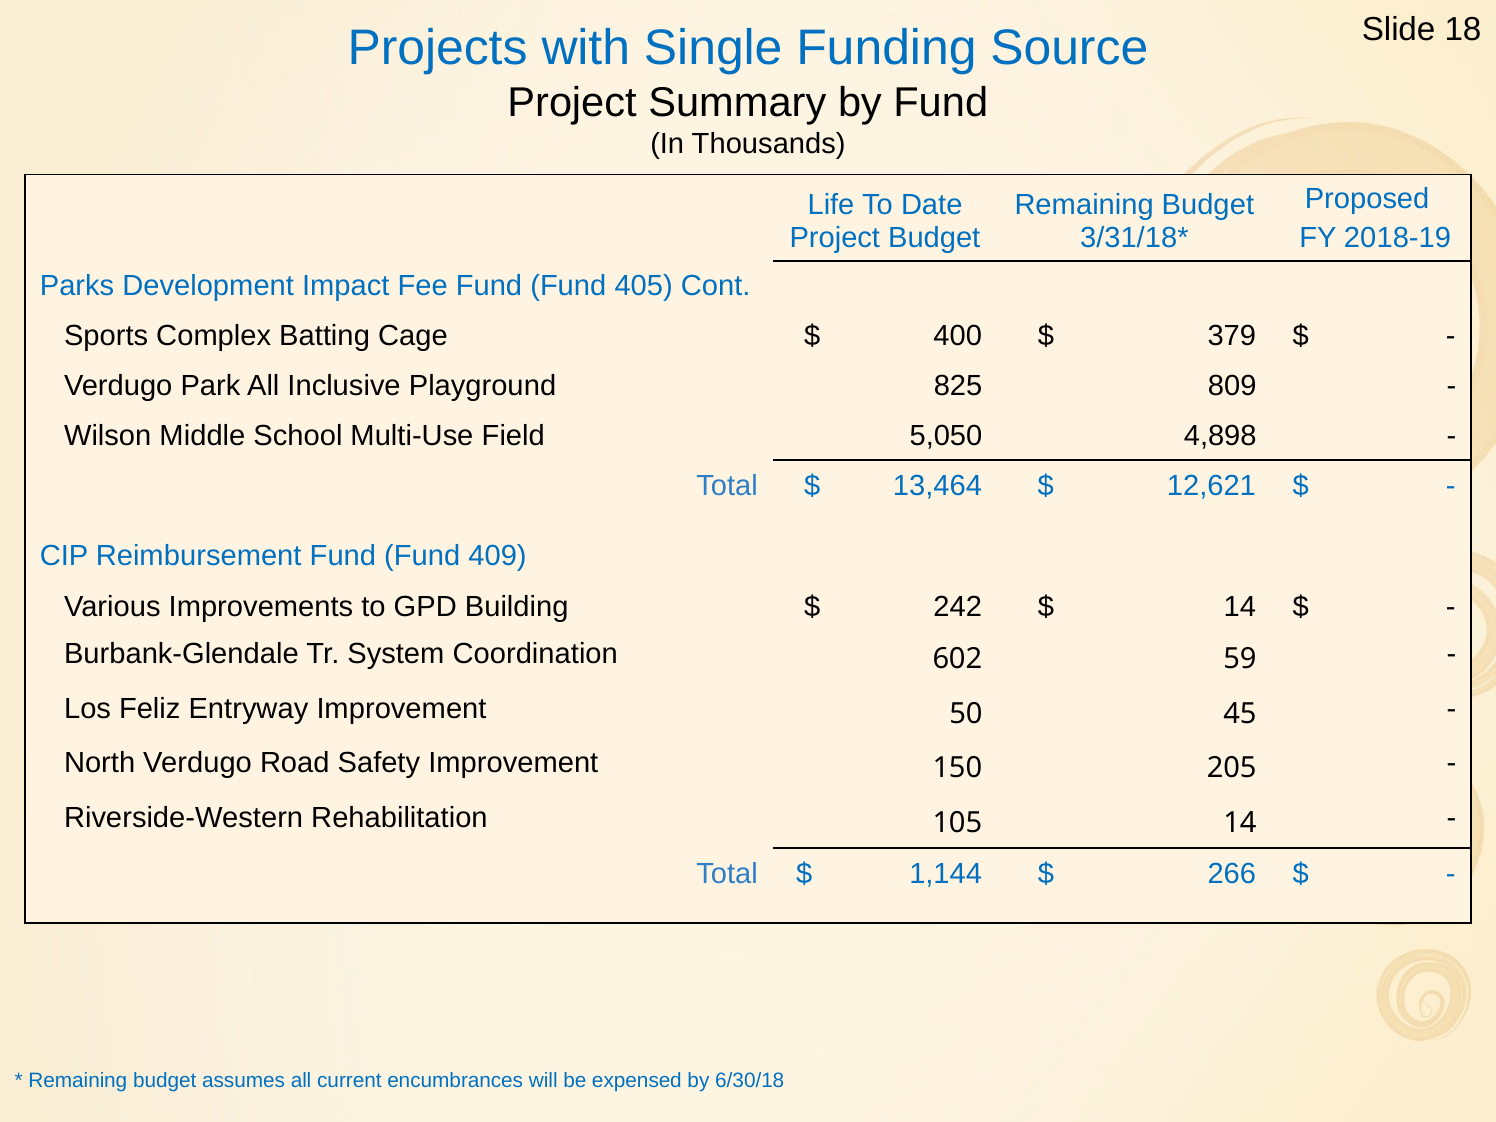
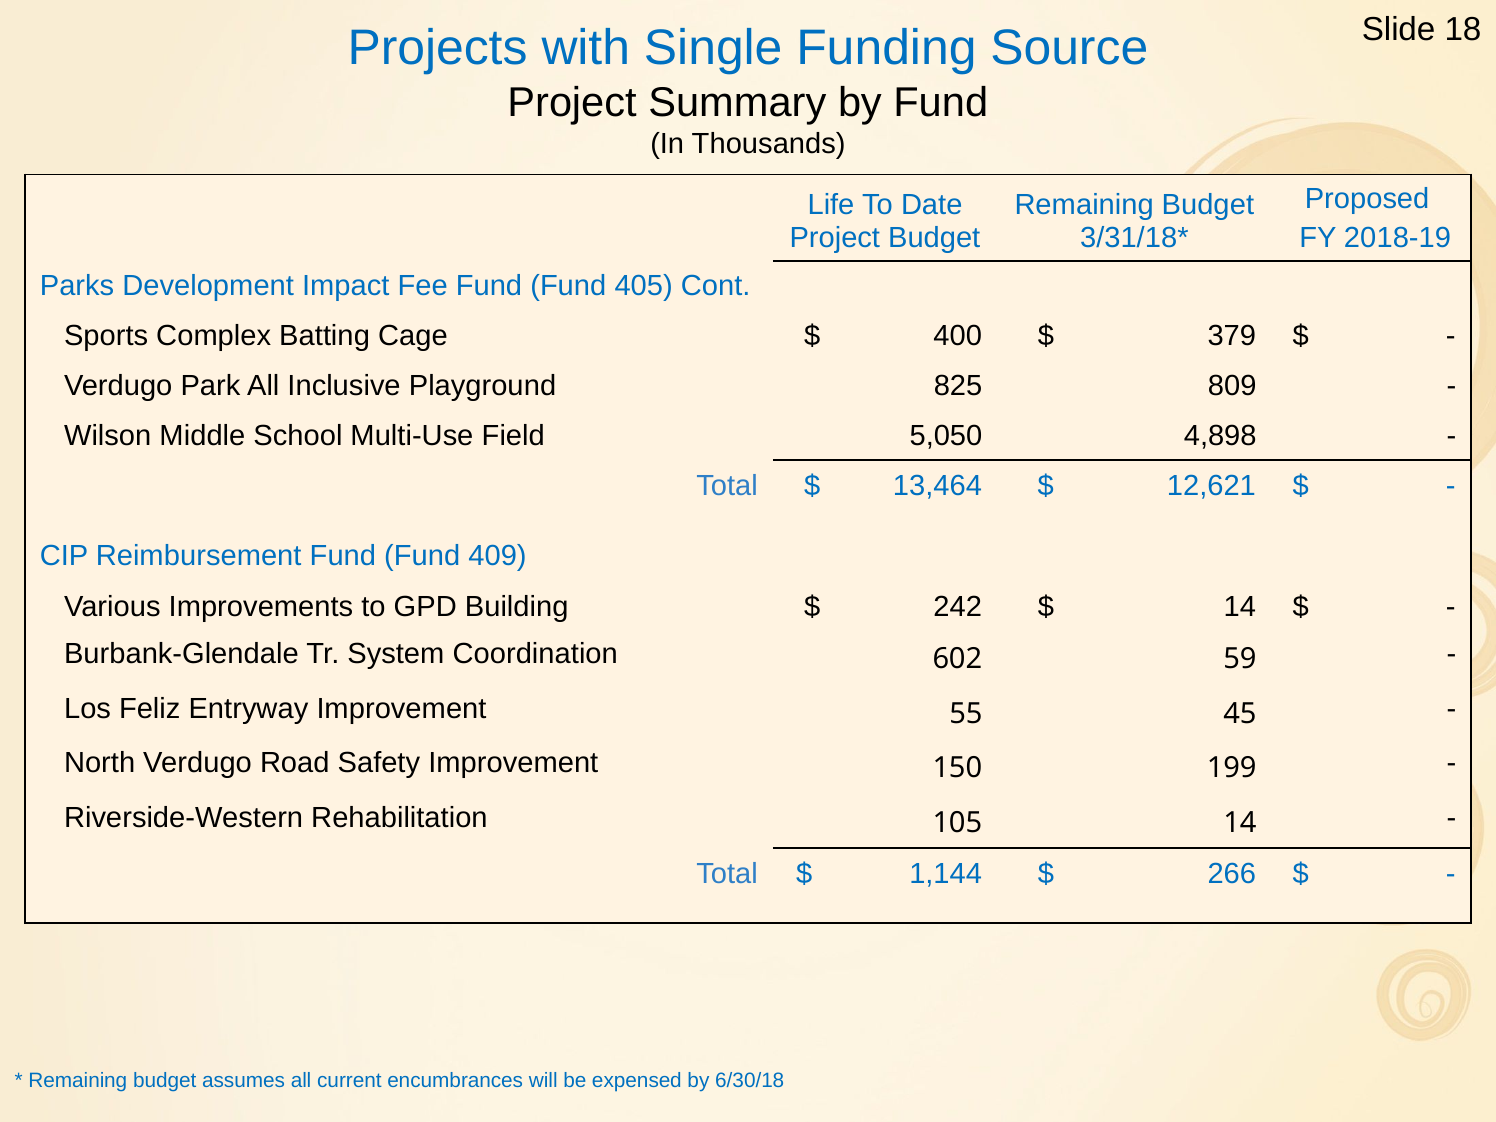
50: 50 -> 55
205: 205 -> 199
